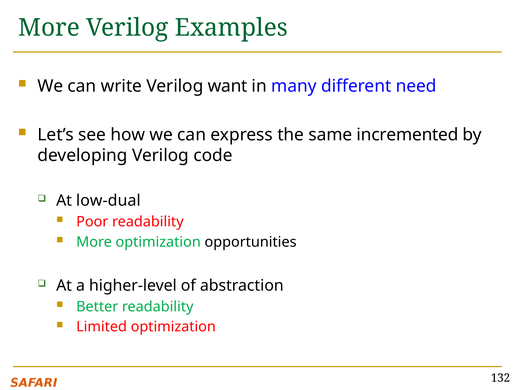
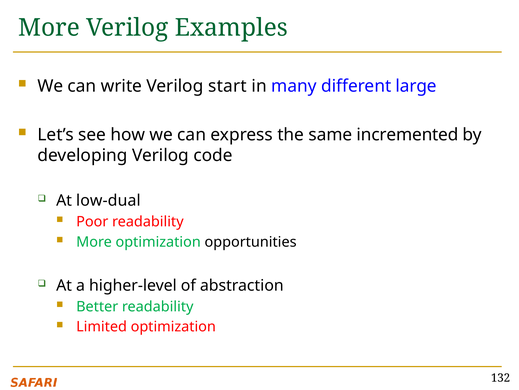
want: want -> start
need: need -> large
